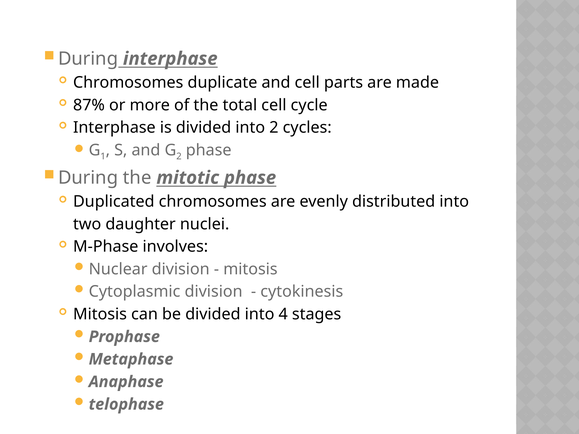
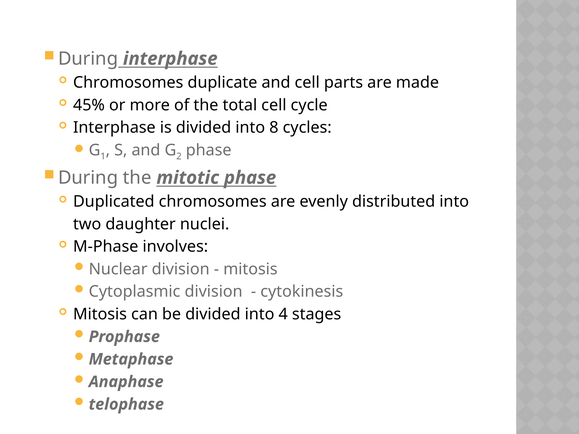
87%: 87% -> 45%
into 2: 2 -> 8
